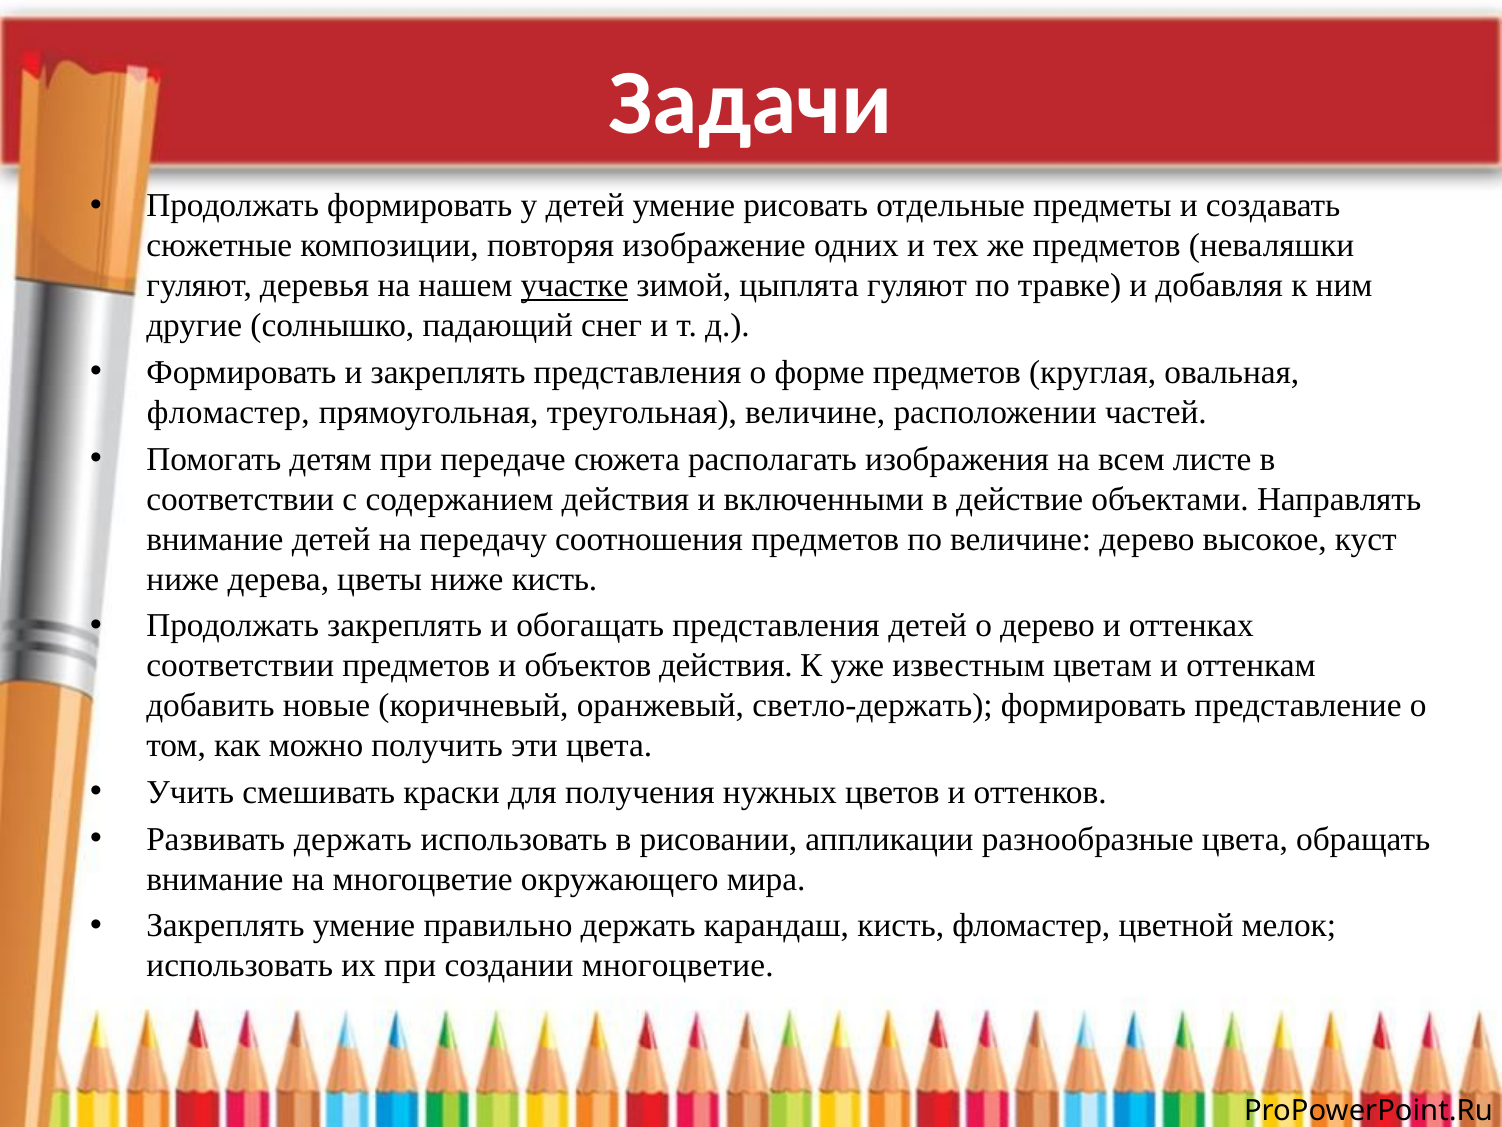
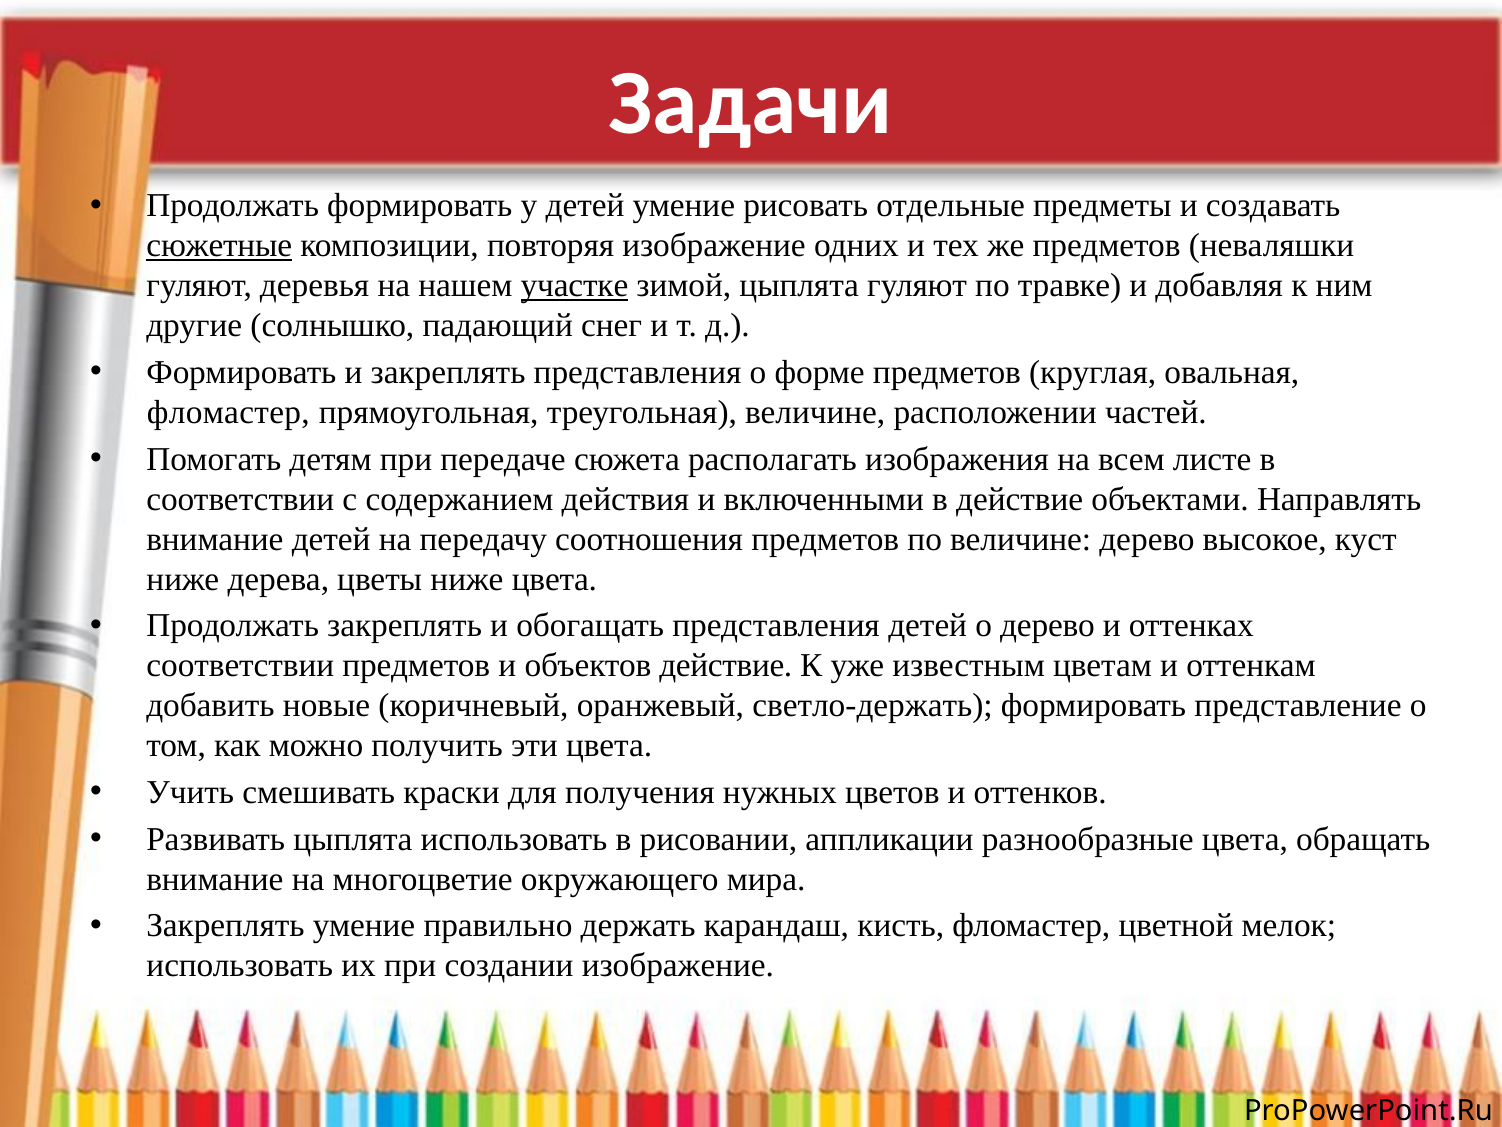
сюжетные underline: none -> present
ниже кисть: кисть -> цвета
объектов действия: действия -> действие
Развивать держать: держать -> цыплята
создании многоцветие: многоцветие -> изображение
